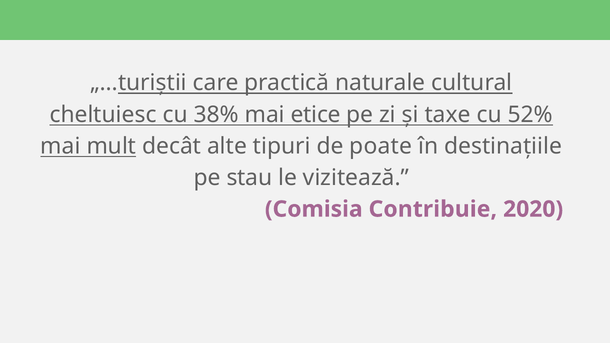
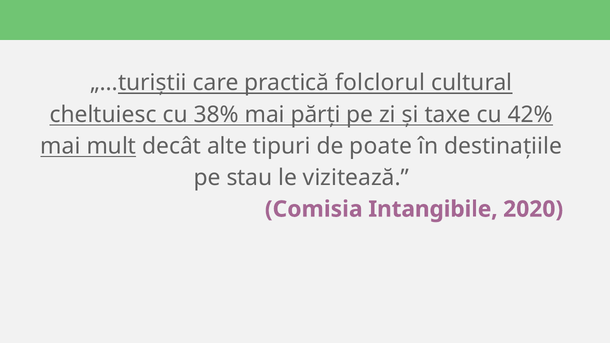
naturale: naturale -> folclorul
etice: etice -> părți
52%: 52% -> 42%
Contribuie: Contribuie -> Intangibile
